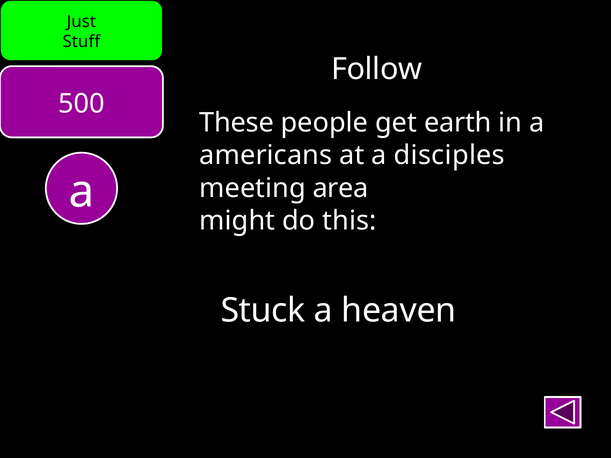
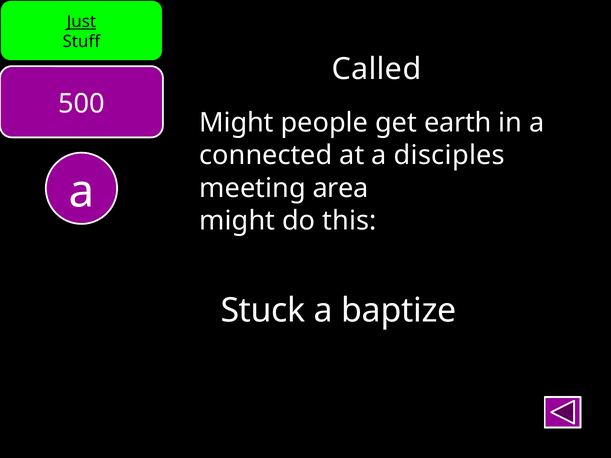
Just underline: none -> present
Follow: Follow -> Called
These at (237, 123): These -> Might
americans: americans -> connected
heaven: heaven -> baptize
